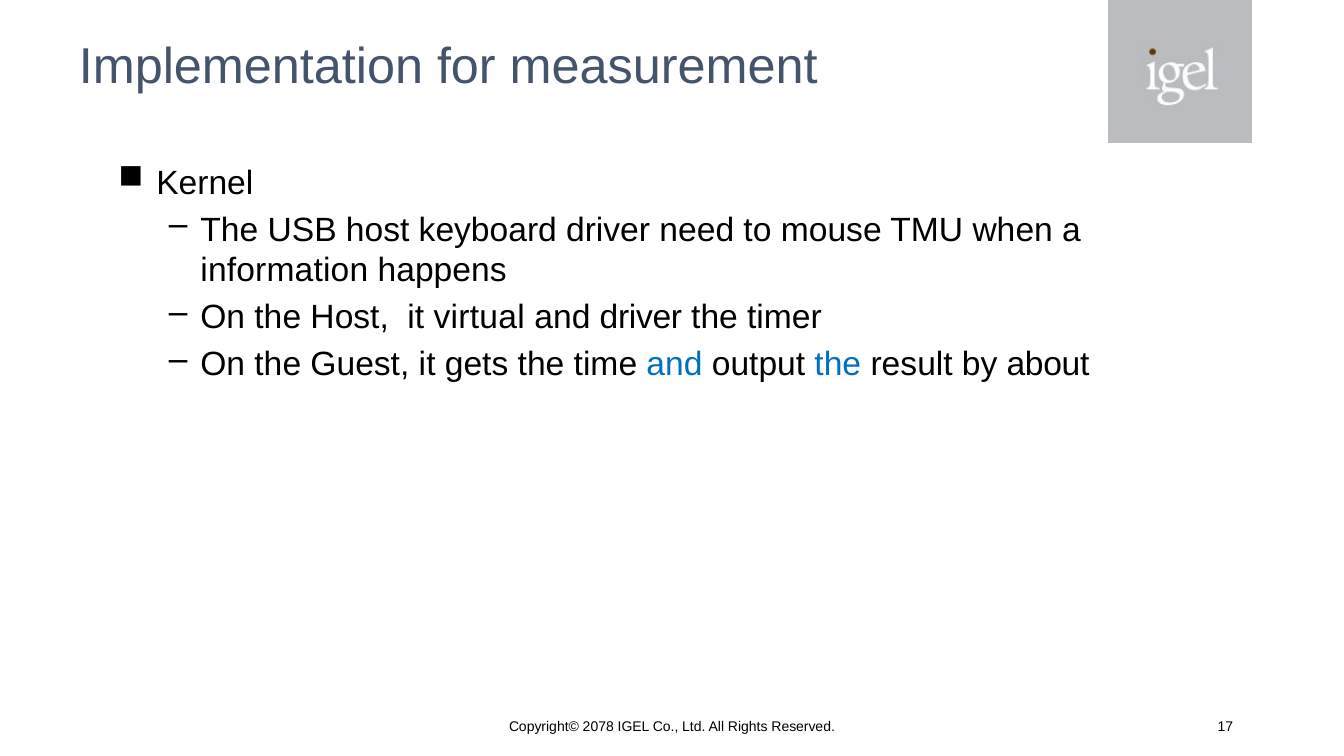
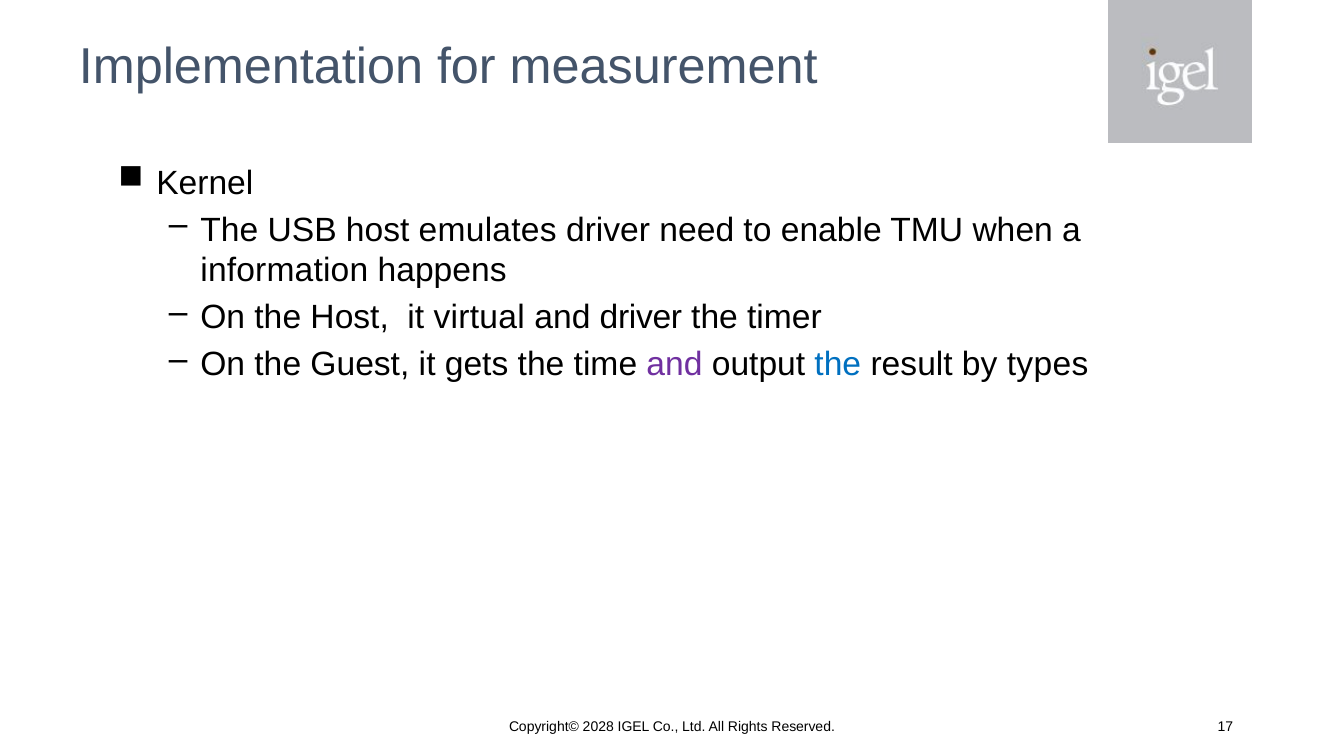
keyboard: keyboard -> emulates
mouse: mouse -> enable
and at (674, 365) colour: blue -> purple
about: about -> types
2078: 2078 -> 2028
